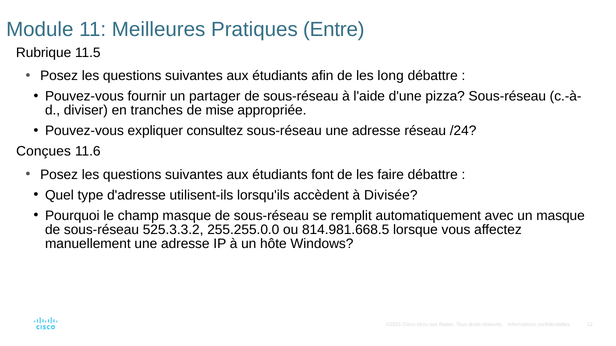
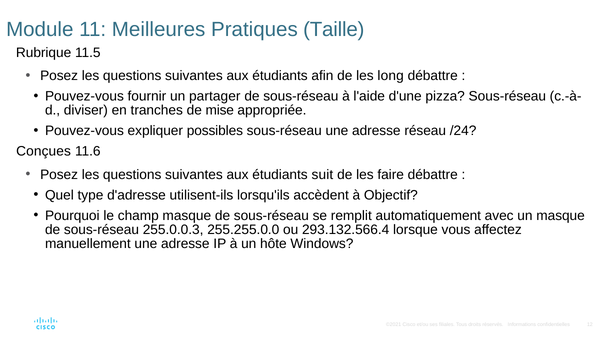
Entre: Entre -> Taille
consultez: consultez -> possibles
font: font -> suit
Divisée: Divisée -> Objectif
525.3.3.2: 525.3.3.2 -> 255.0.0.3
814.981.668.5: 814.981.668.5 -> 293.132.566.4
